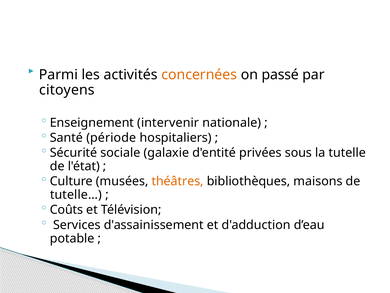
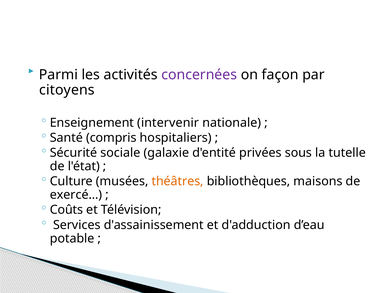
concernées colour: orange -> purple
passé: passé -> façon
période: période -> compris
tutelle…: tutelle… -> exercé…
